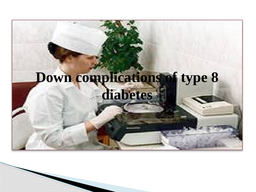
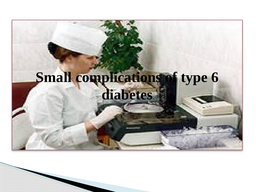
Down: Down -> Small
8: 8 -> 6
